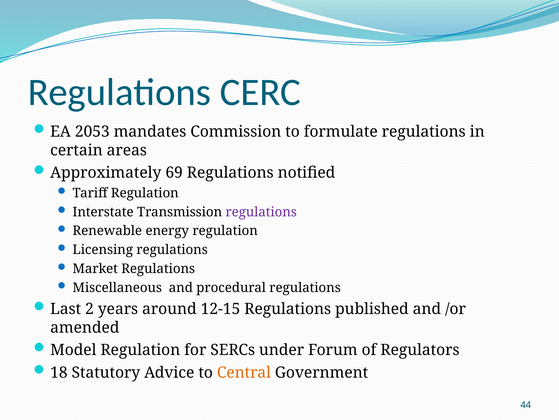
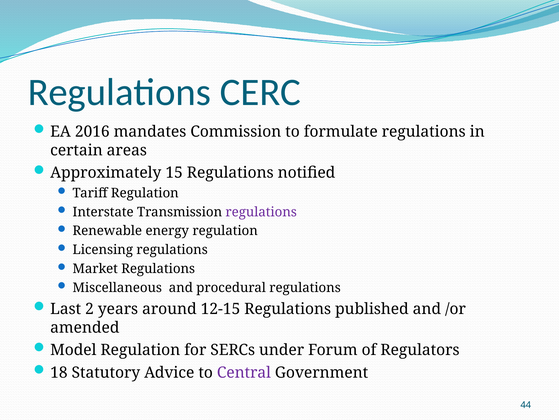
2053: 2053 -> 2016
69: 69 -> 15
Central colour: orange -> purple
